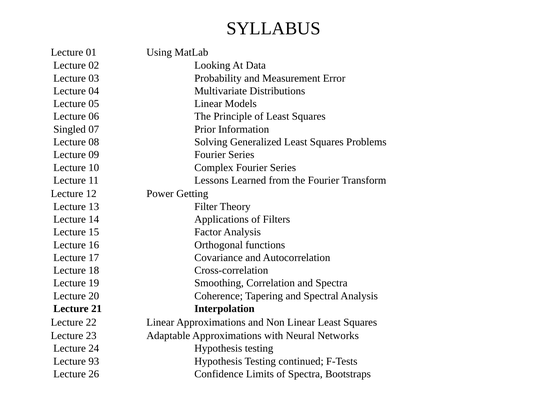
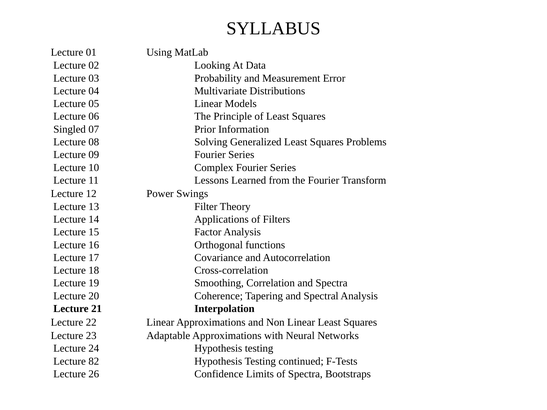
Getting: Getting -> Swings
93: 93 -> 82
